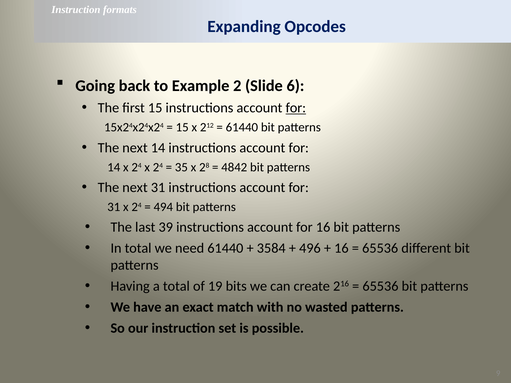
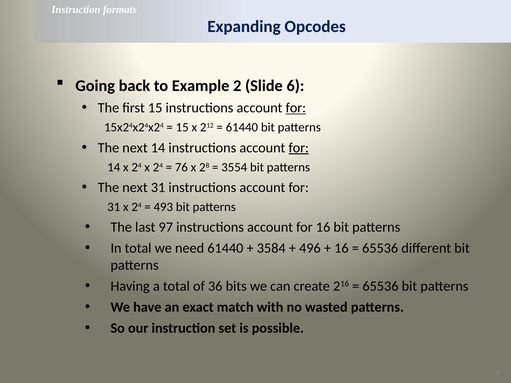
for at (299, 148) underline: none -> present
35: 35 -> 76
4842: 4842 -> 3554
494: 494 -> 493
39: 39 -> 97
19: 19 -> 36
